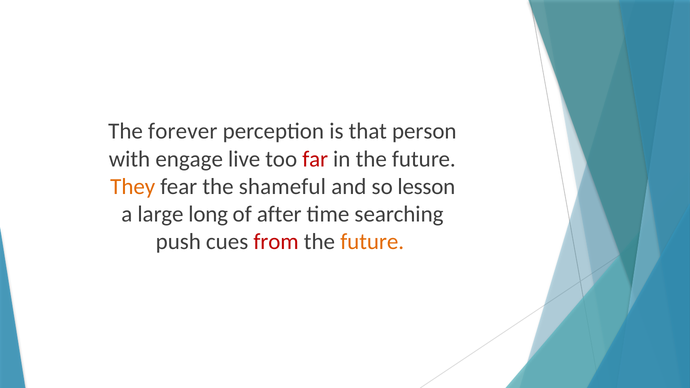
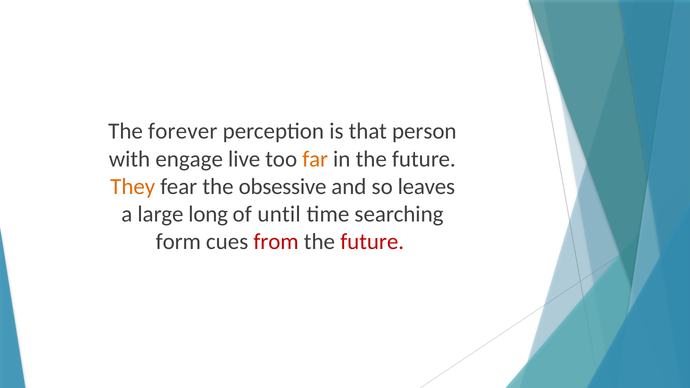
far colour: red -> orange
shameful: shameful -> obsessive
lesson: lesson -> leaves
after: after -> until
push: push -> form
future at (372, 242) colour: orange -> red
